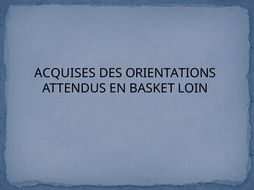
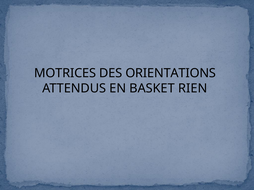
ACQUISES: ACQUISES -> MOTRICES
LOIN: LOIN -> RIEN
